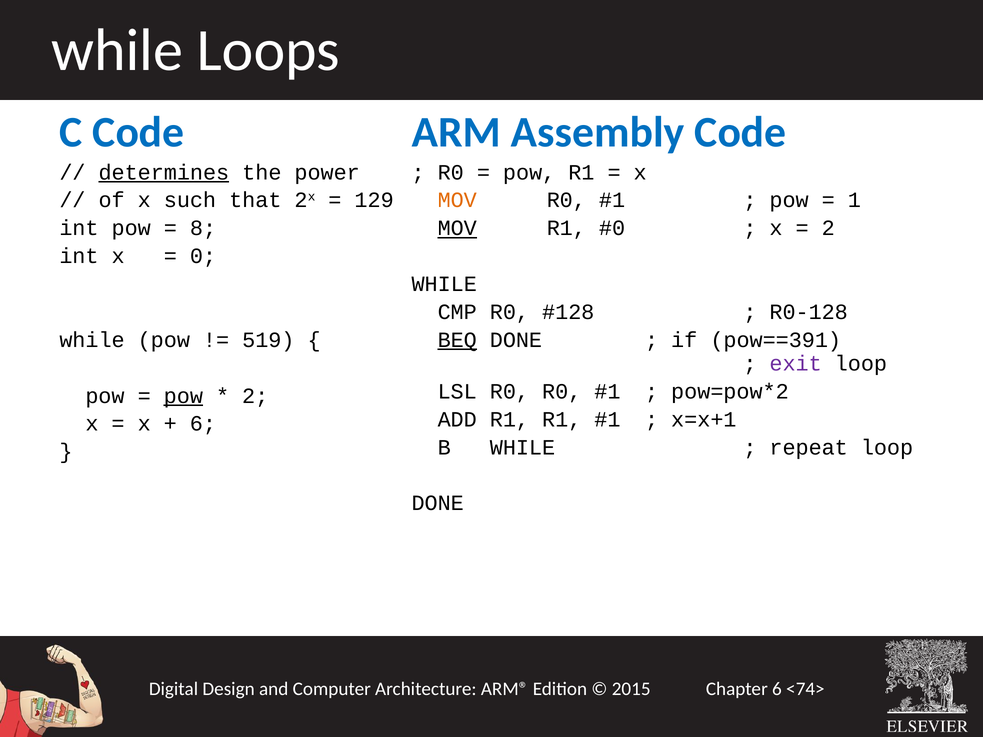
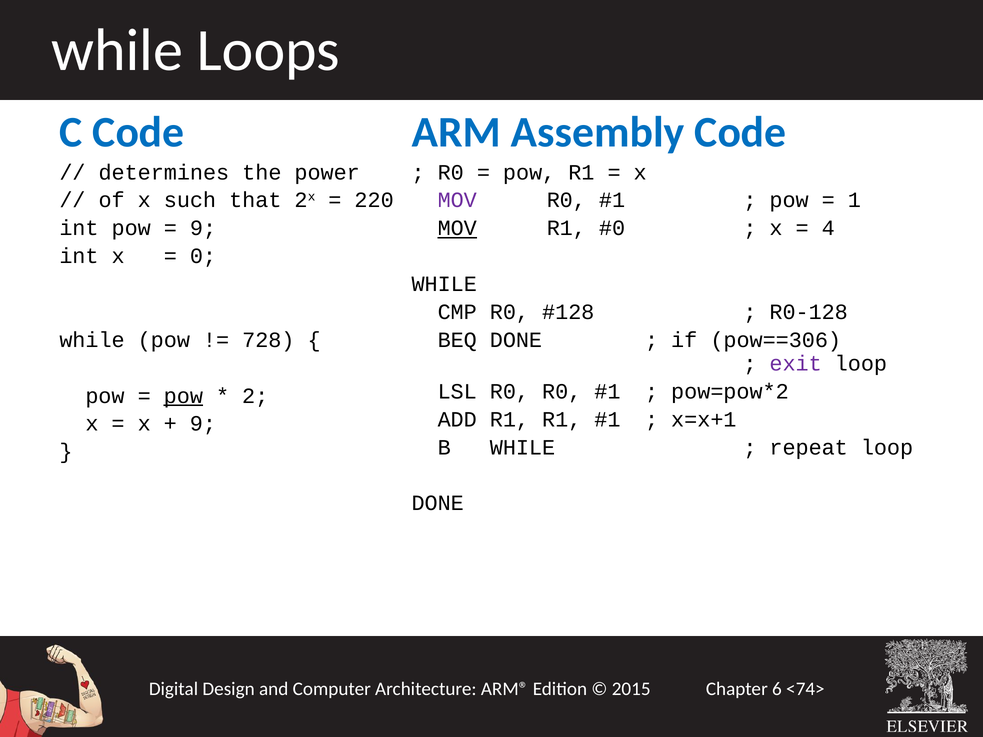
determines underline: present -> none
129: 129 -> 220
MOV at (457, 200) colour: orange -> purple
8 at (203, 228): 8 -> 9
2 at (828, 228): 2 -> 4
519: 519 -> 728
BEQ underline: present -> none
pow==391: pow==391 -> pow==306
6 at (203, 424): 6 -> 9
